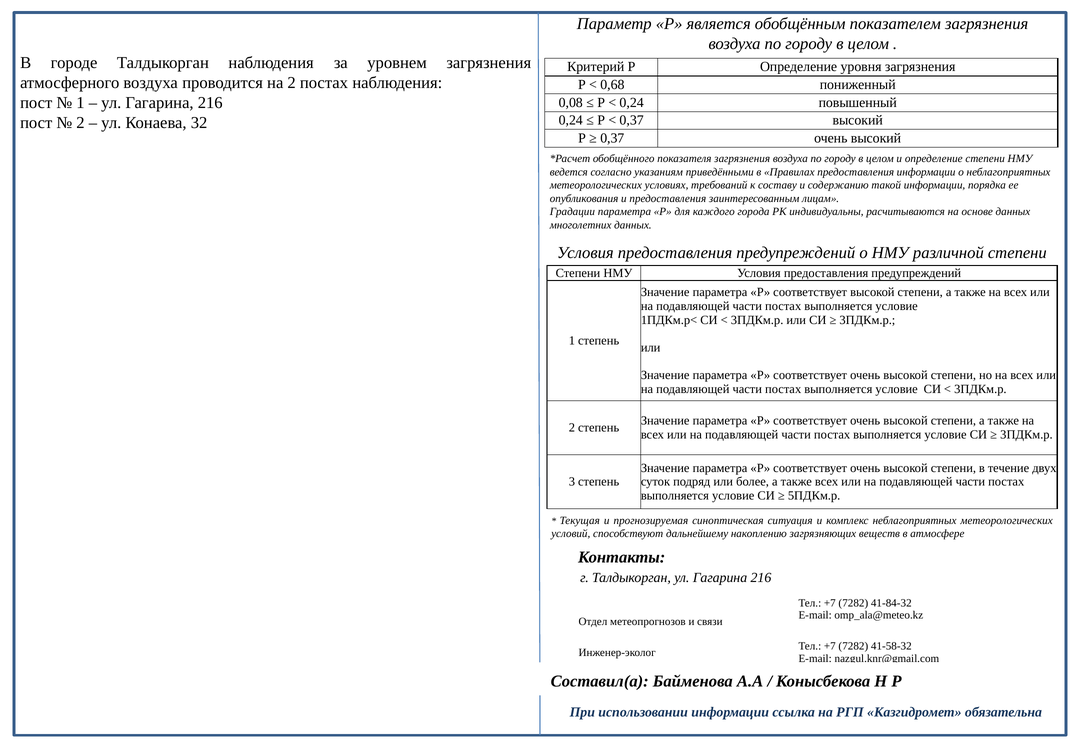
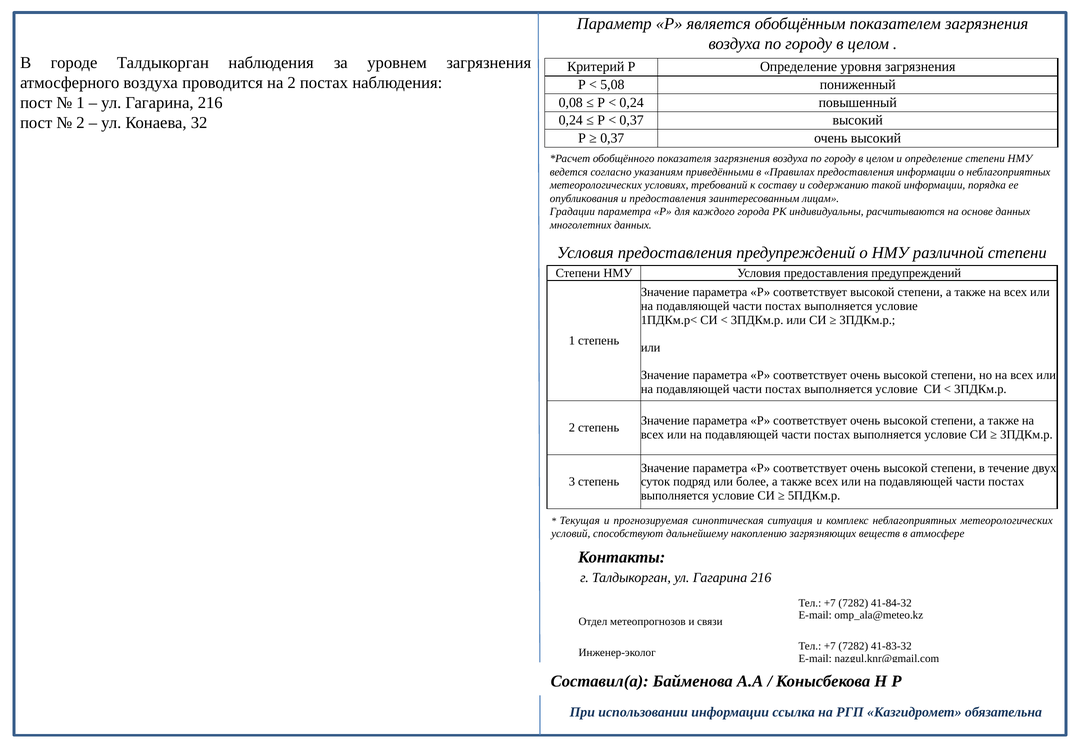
0,68: 0,68 -> 5,08
41-58-32: 41-58-32 -> 41-83-32
